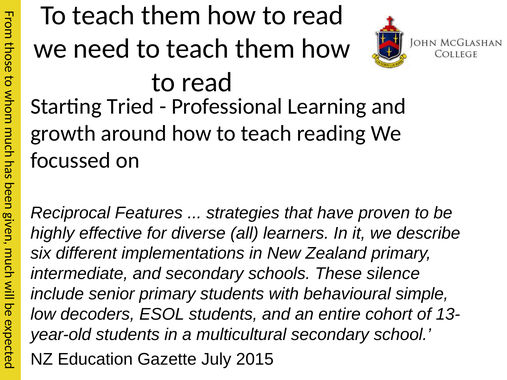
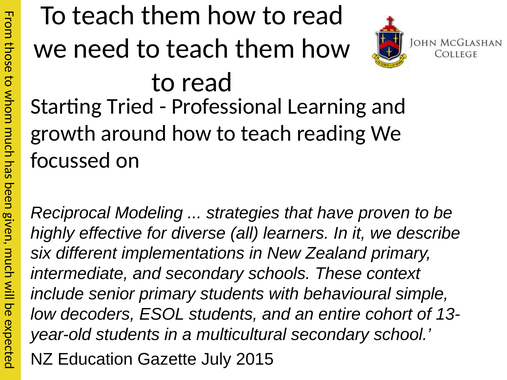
Features: Features -> Modeling
silence: silence -> context
